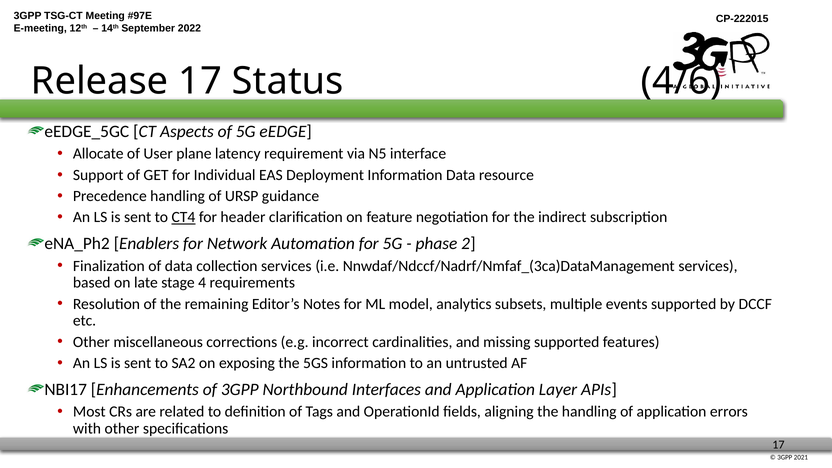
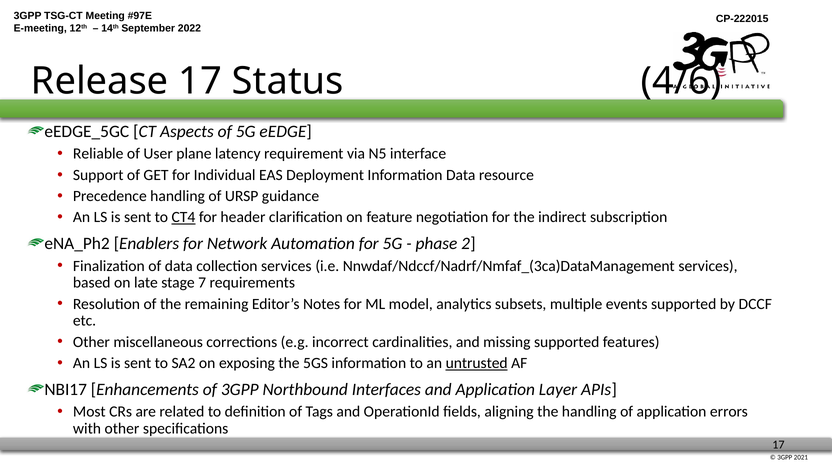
Allocate: Allocate -> Reliable
4: 4 -> 7
untrusted underline: none -> present
